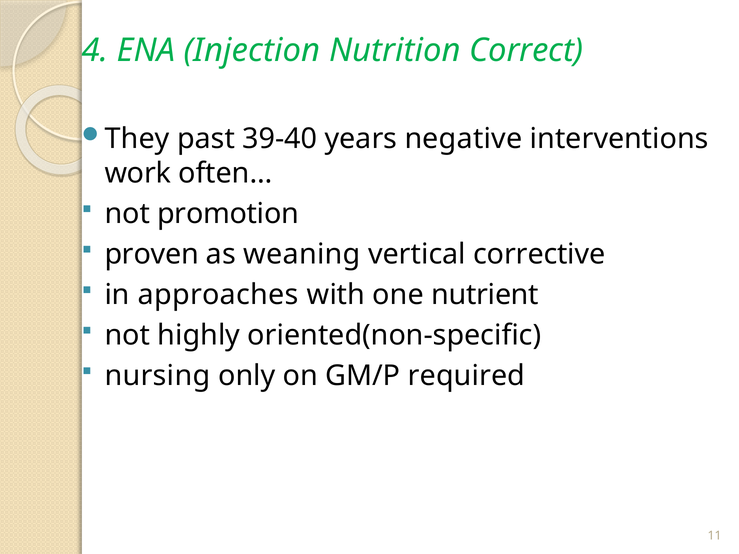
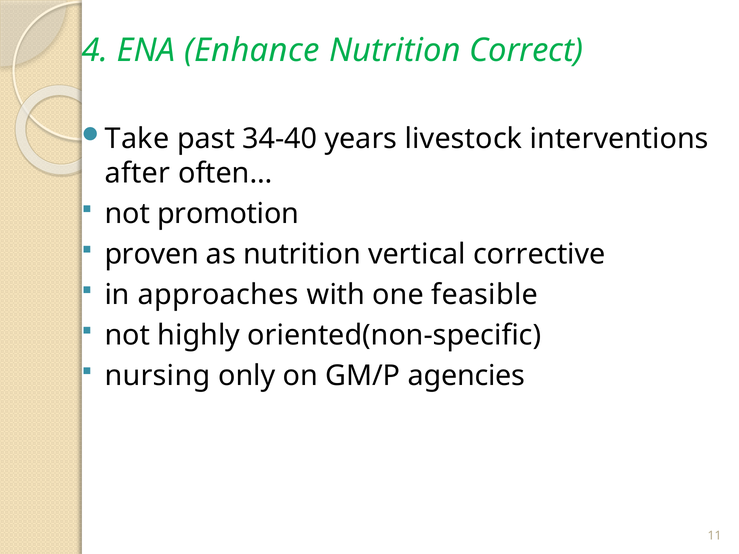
Injection: Injection -> Enhance
They: They -> Take
39-40: 39-40 -> 34-40
negative: negative -> livestock
work: work -> after
as weaning: weaning -> nutrition
nutrient: nutrient -> feasible
required: required -> agencies
